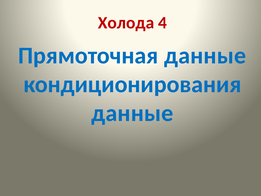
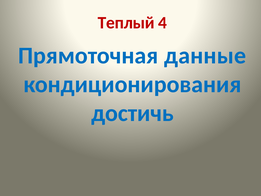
Холода: Холода -> Теплый
данные at (132, 113): данные -> достичь
